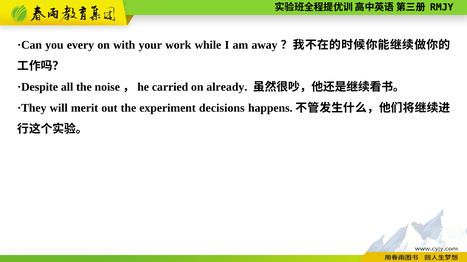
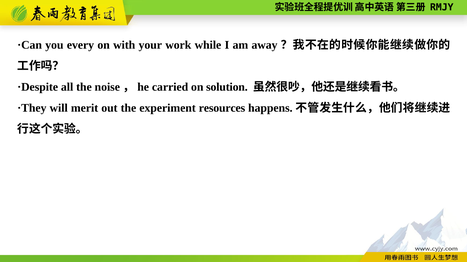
already: already -> solution
decisions: decisions -> resources
